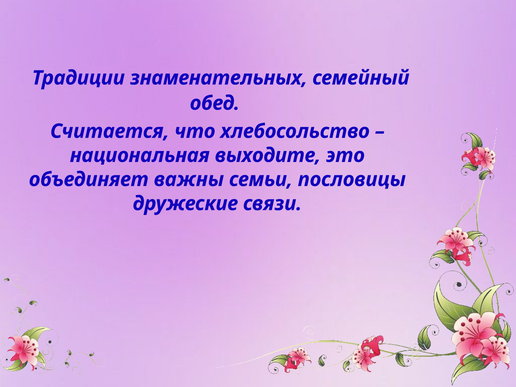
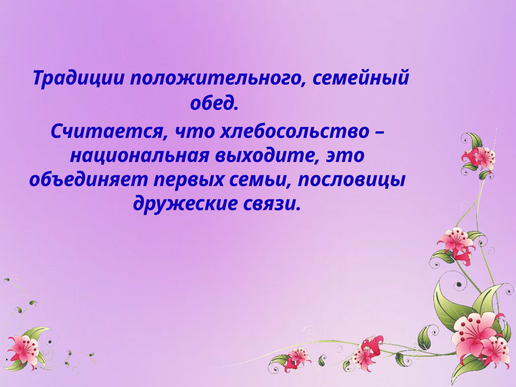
знаменательных: знаменательных -> положительного
важны: важны -> первых
